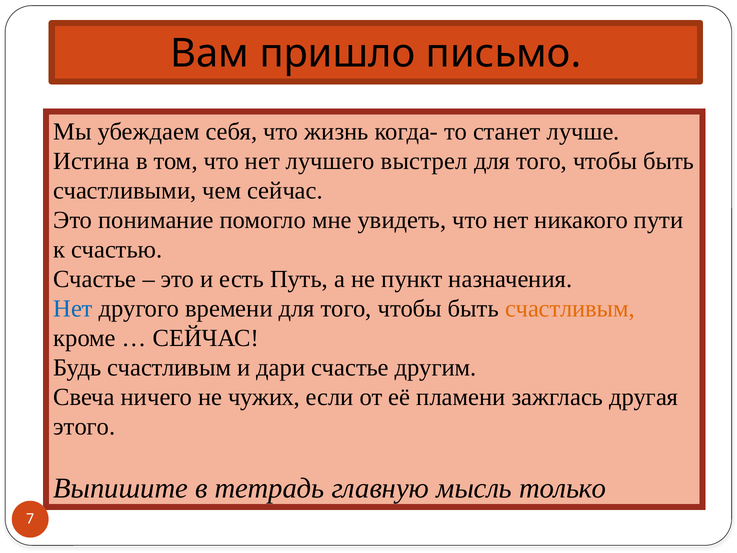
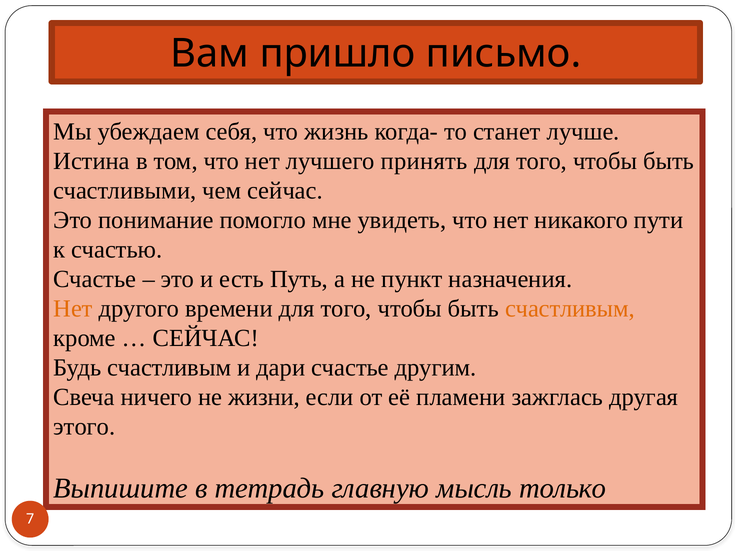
выстрел: выстрел -> принять
Нет at (73, 308) colour: blue -> orange
чужих: чужих -> жизни
